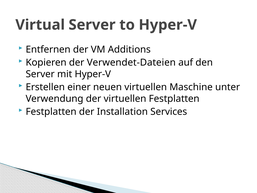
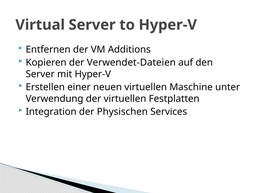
Festplatten at (51, 112): Festplatten -> Integration
Installation: Installation -> Physischen
